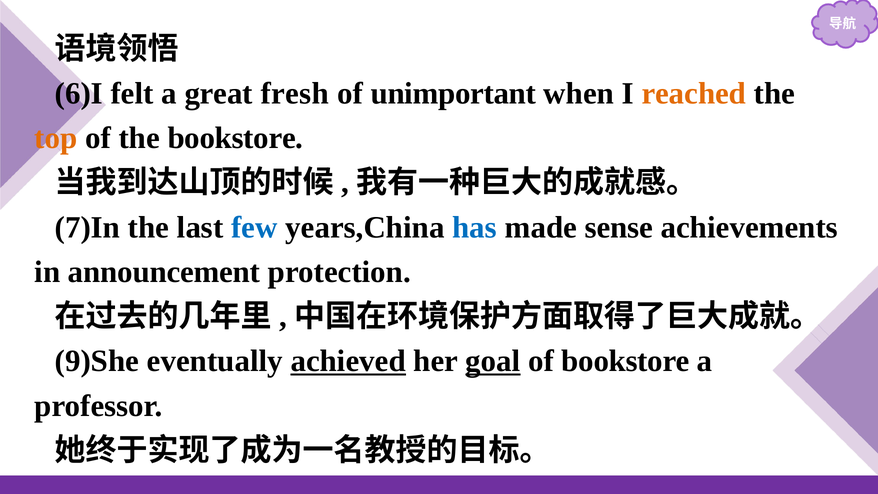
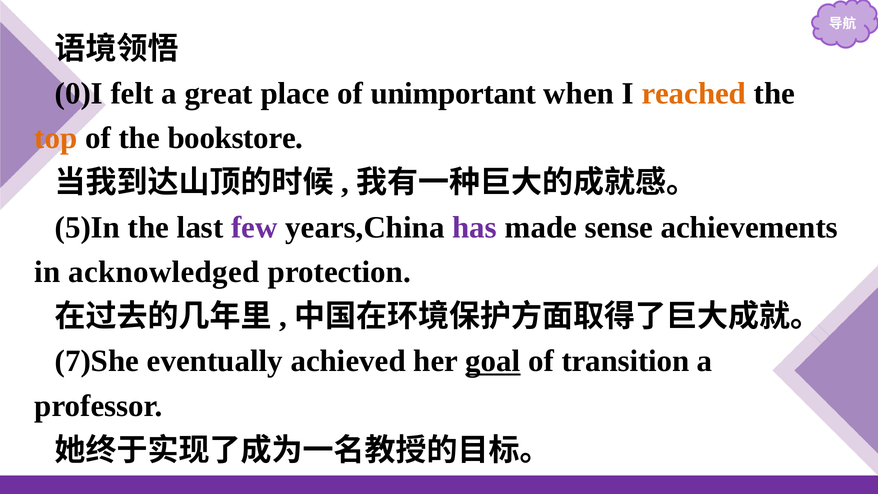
6)I: 6)I -> 0)I
fresh: fresh -> place
7)In: 7)In -> 5)In
few colour: blue -> purple
has colour: blue -> purple
announcement: announcement -> acknowledged
9)She: 9)She -> 7)She
achieved underline: present -> none
of bookstore: bookstore -> transition
